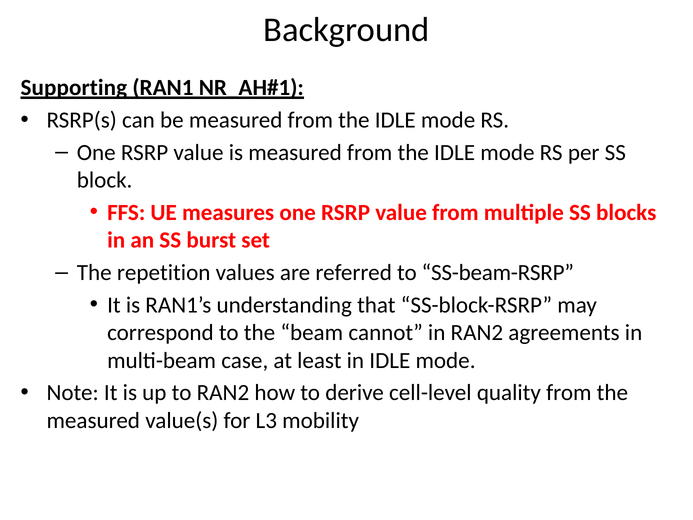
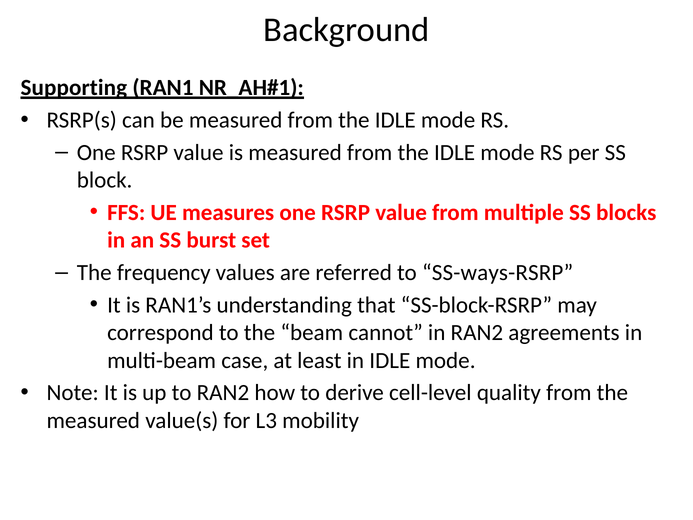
repetition: repetition -> frequency
SS-beam-RSRP: SS-beam-RSRP -> SS-ways-RSRP
